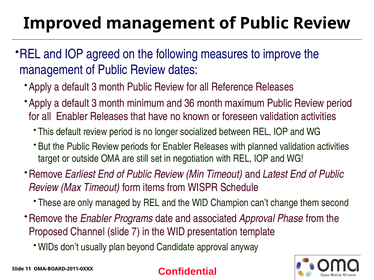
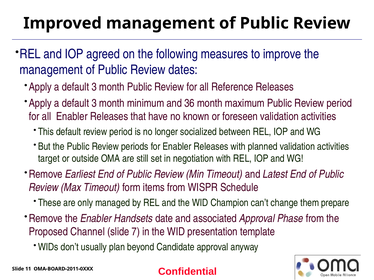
second: second -> prepare
Programs: Programs -> Handsets
